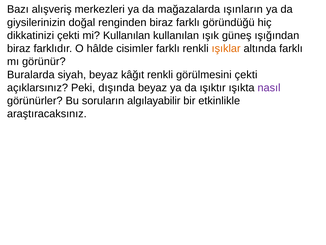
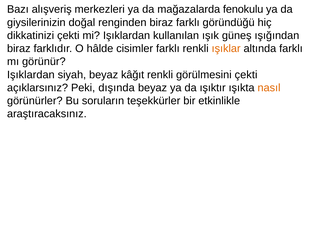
ışınların: ışınların -> fenokulu
mi Kullanılan: Kullanılan -> Işıklardan
Buralarda at (31, 75): Buralarda -> Işıklardan
nasıl colour: purple -> orange
algılayabilir: algılayabilir -> teşekkürler
